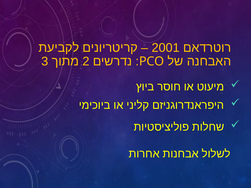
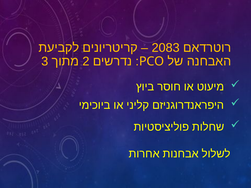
2001: 2001 -> 2083
